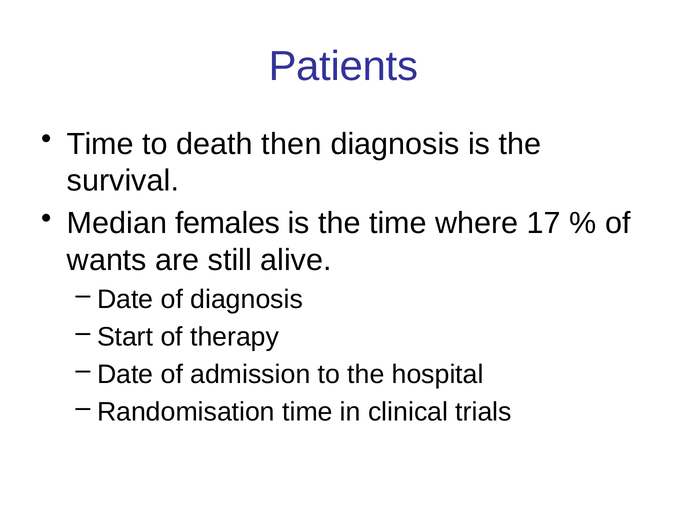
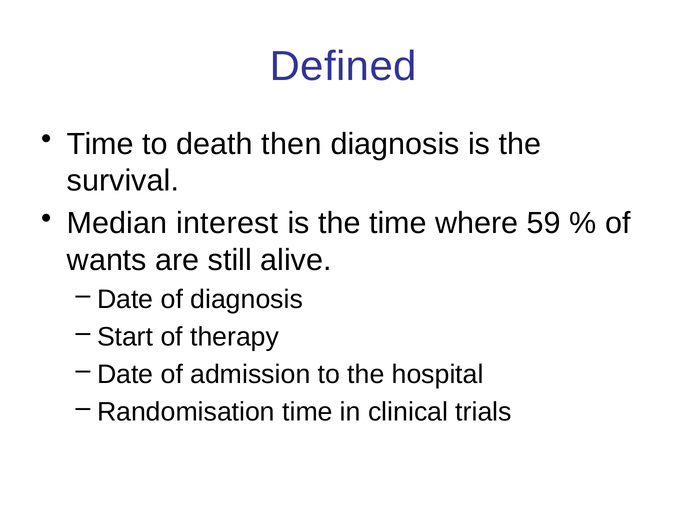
Patients: Patients -> Defined
females: females -> interest
17: 17 -> 59
